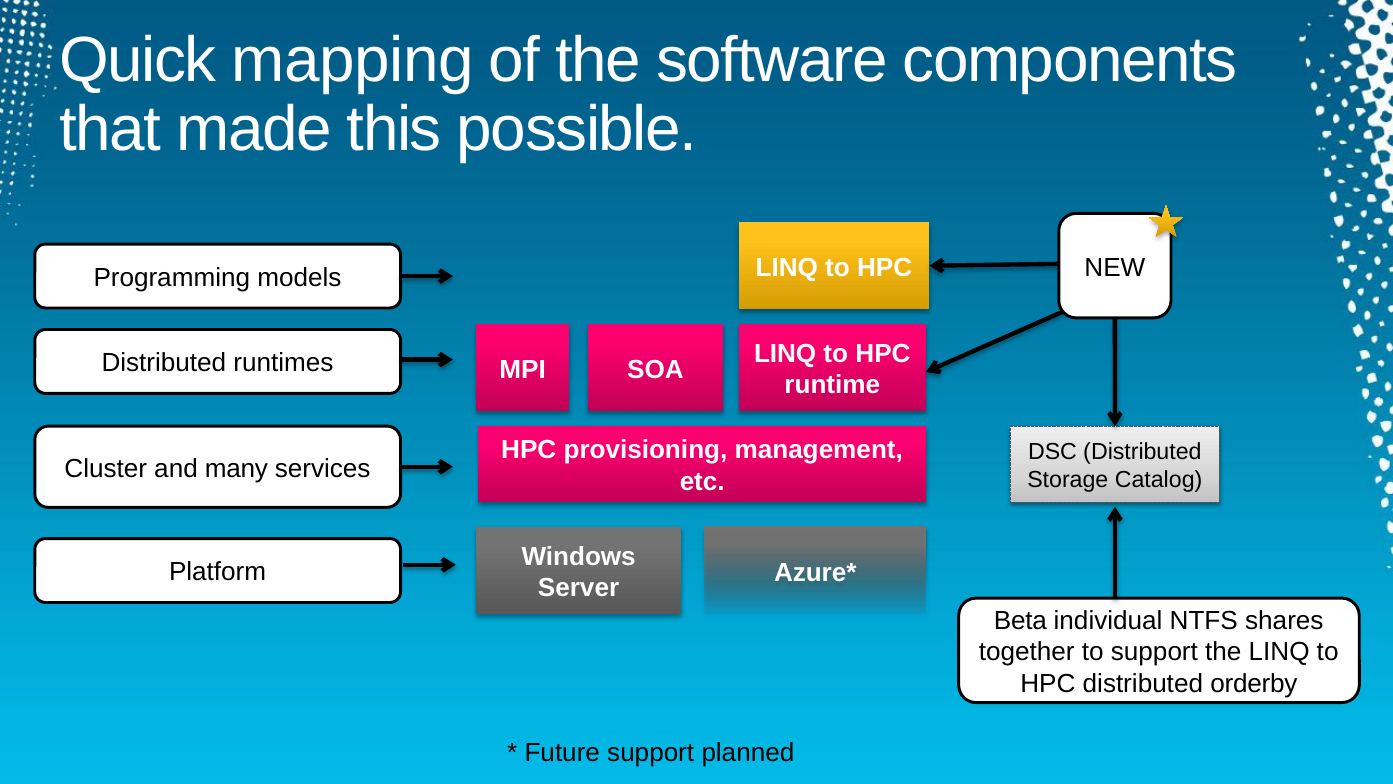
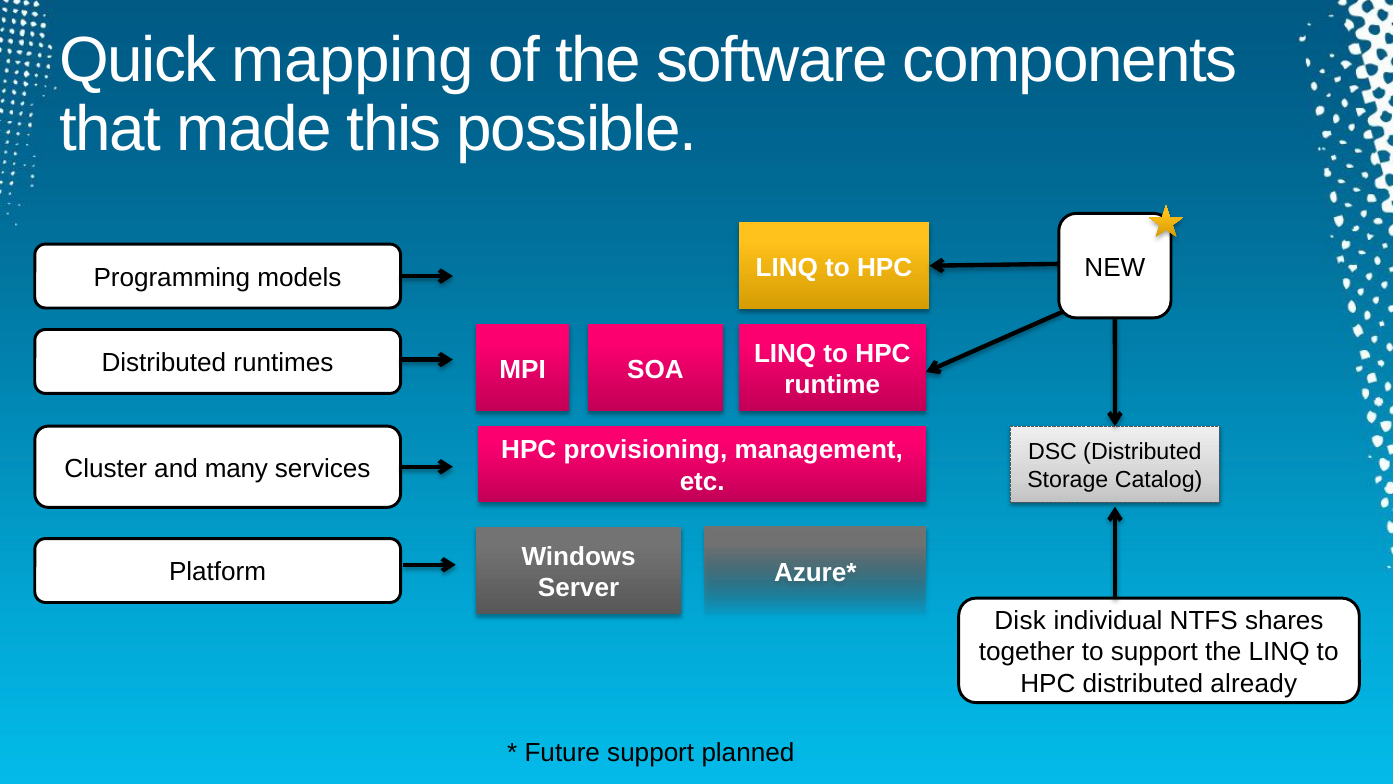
Beta: Beta -> Disk
orderby: orderby -> already
